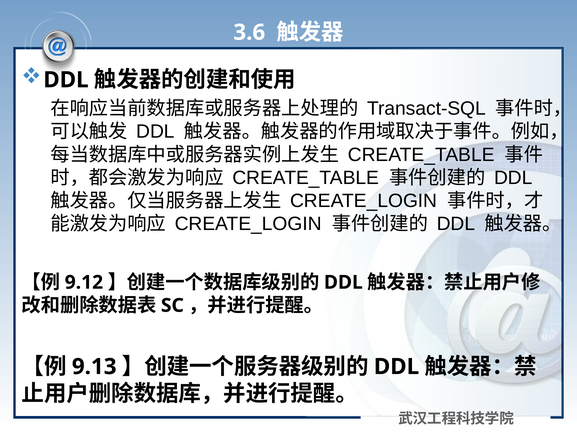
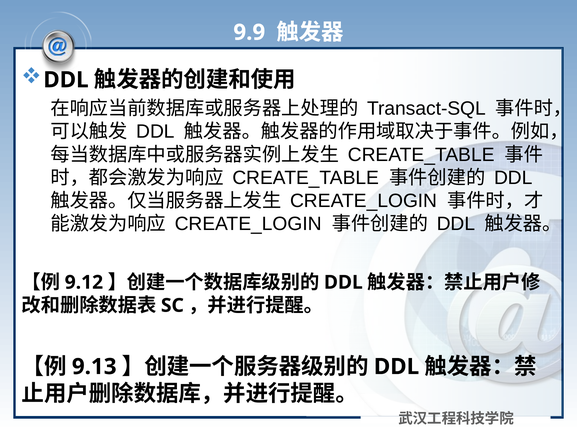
3.6: 3.6 -> 9.9
